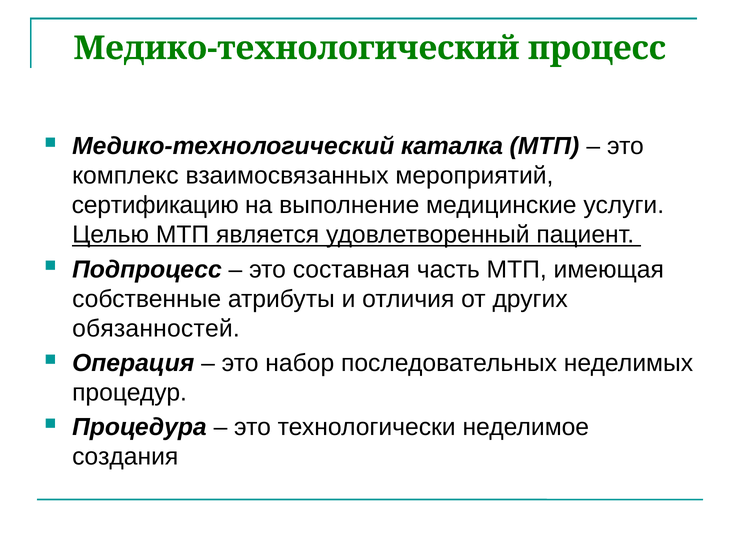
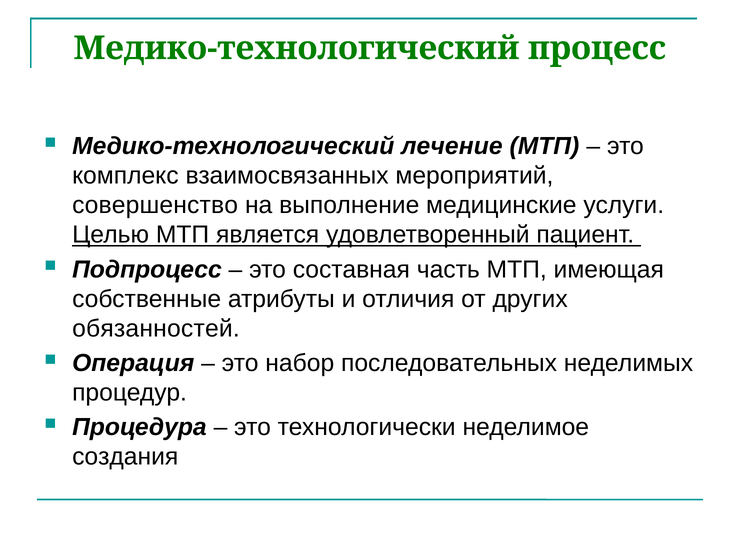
каталка: каталка -> лечение
сертификацию: сертификацию -> совершенство
